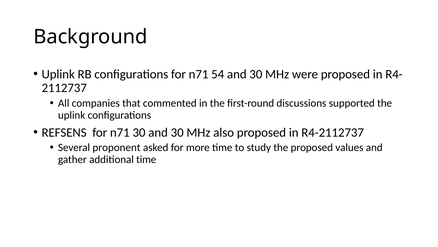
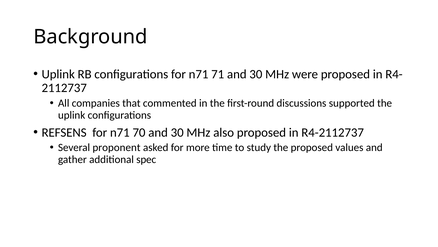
54: 54 -> 71
n71 30: 30 -> 70
additional time: time -> spec
